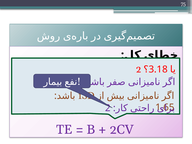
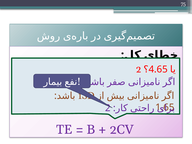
3.18: 3.18 -> 4.65
